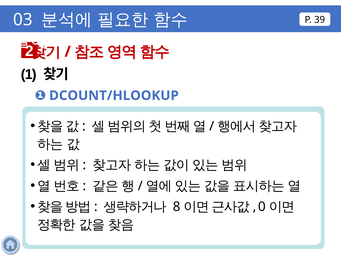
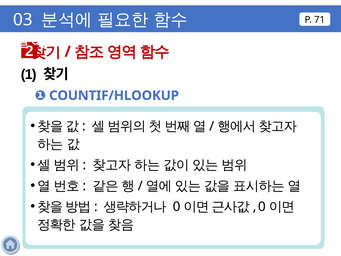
39: 39 -> 71
DCOUNT/HLOOKUP: DCOUNT/HLOOKUP -> COUNTIF/HLOOKUP
8 at (177, 207): 8 -> 0
